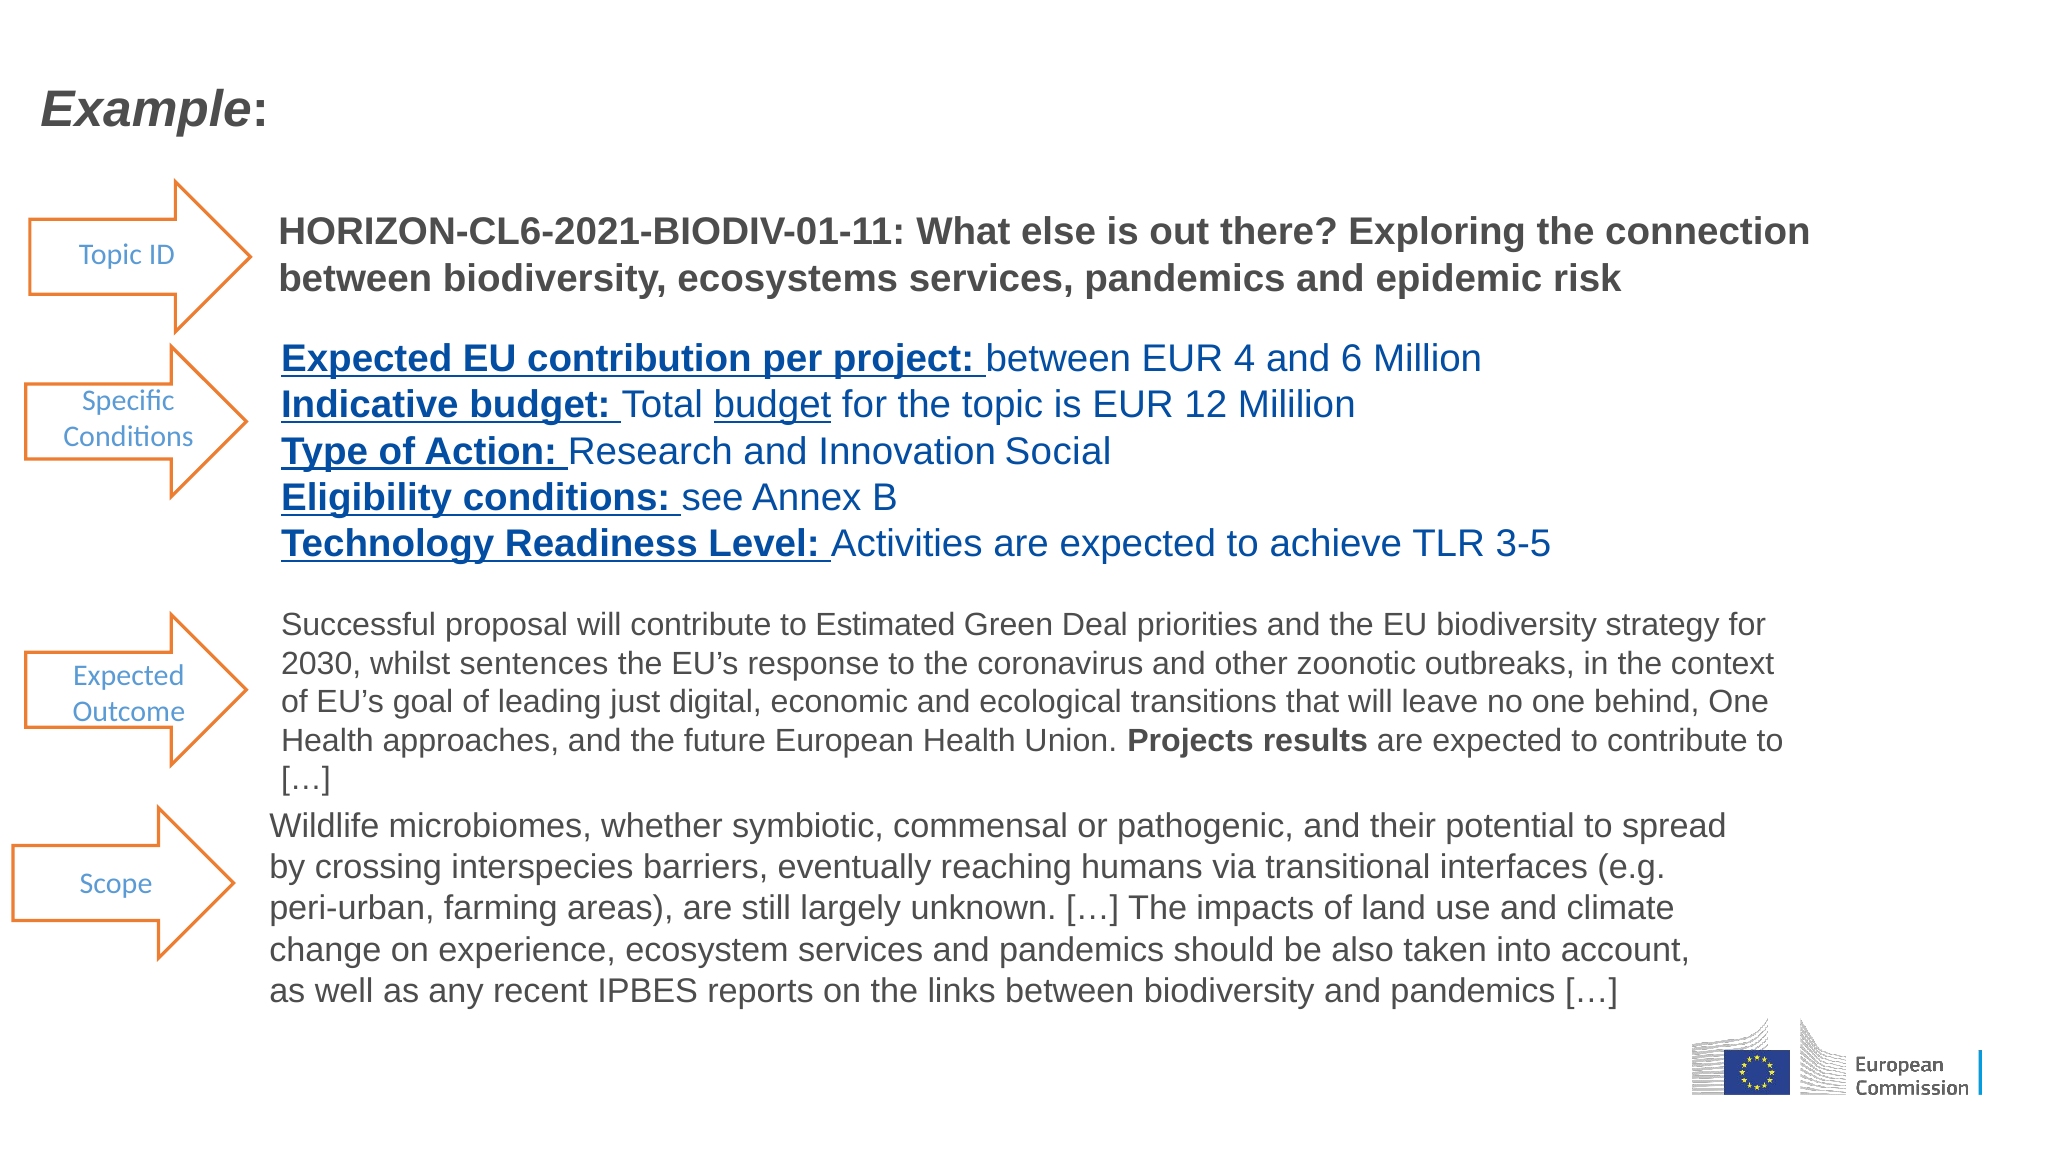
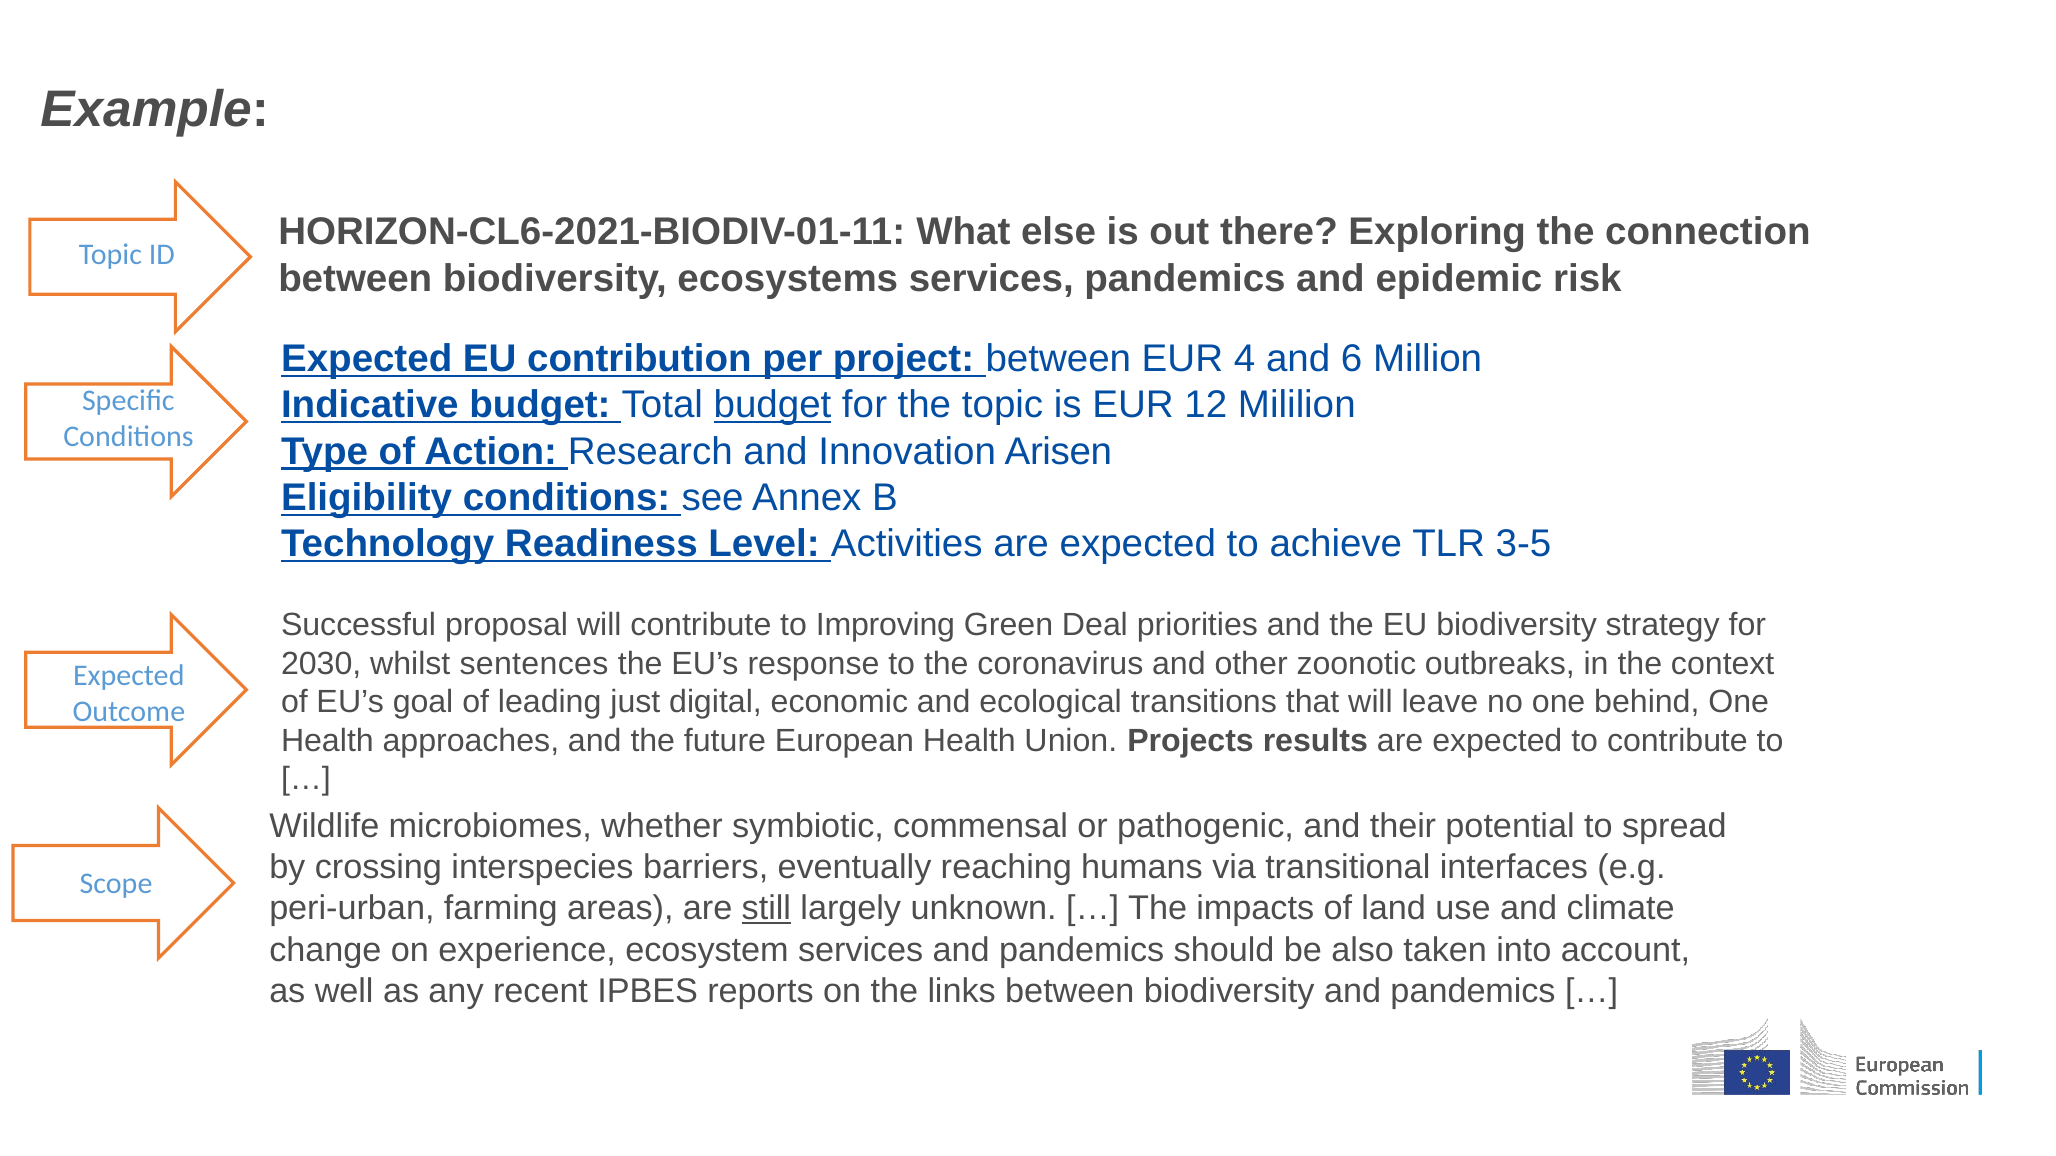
Social: Social -> Arisen
Estimated: Estimated -> Improving
still underline: none -> present
